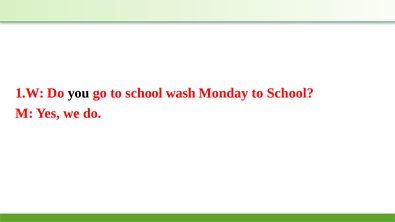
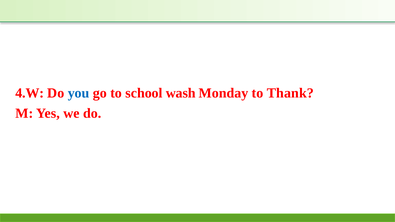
1.W: 1.W -> 4.W
you colour: black -> blue
Monday to School: School -> Thank
